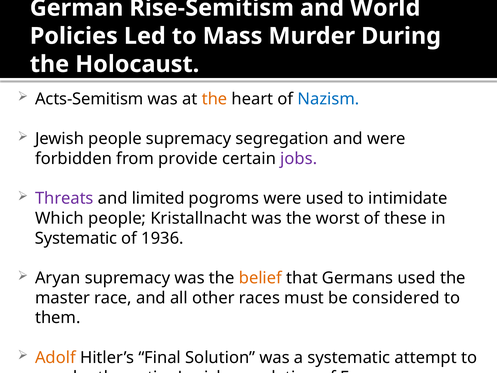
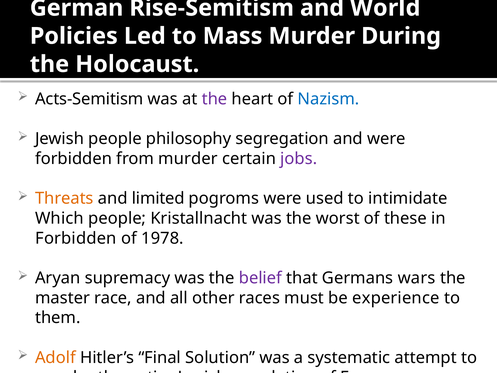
the at (214, 99) colour: orange -> purple
people supremacy: supremacy -> philosophy
from provide: provide -> murder
Threats colour: purple -> orange
Systematic at (76, 238): Systematic -> Forbidden
1936: 1936 -> 1978
belief colour: orange -> purple
Germans used: used -> wars
considered: considered -> experience
